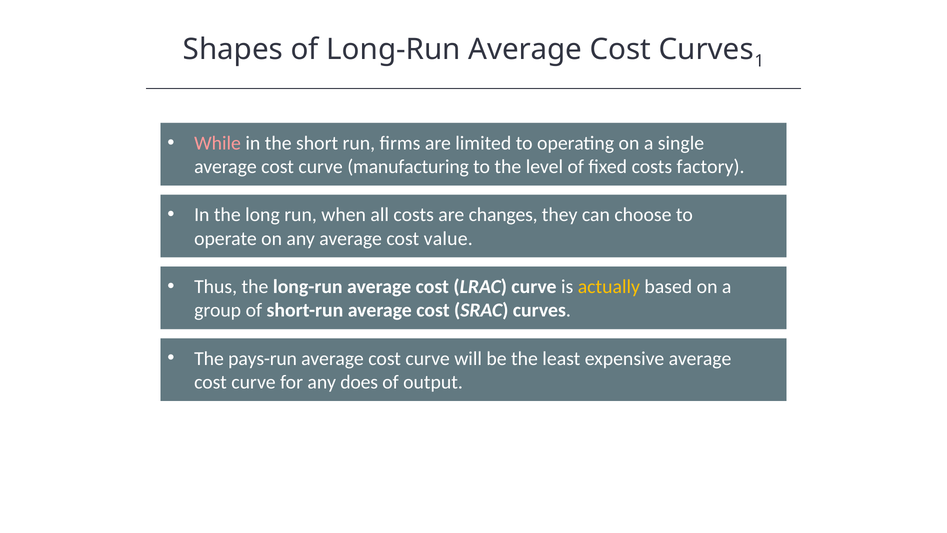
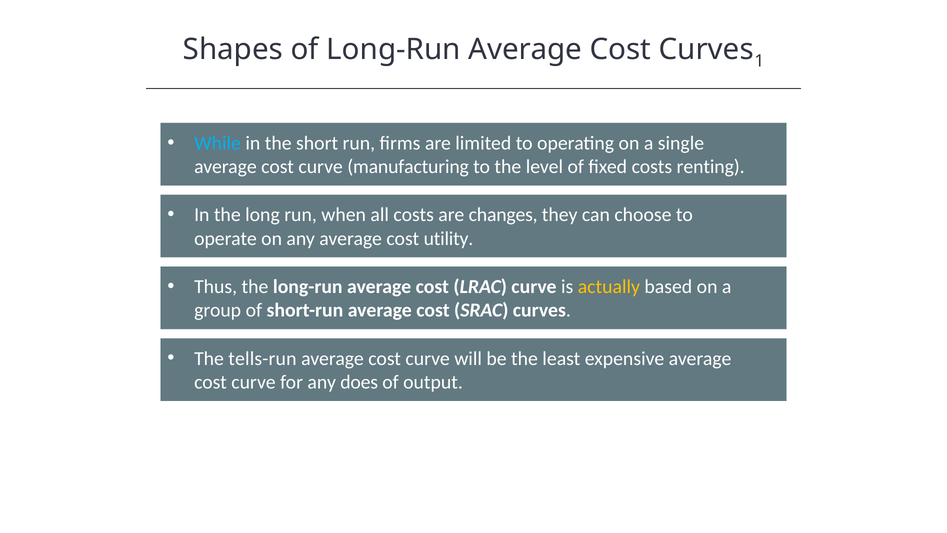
While colour: pink -> light blue
factory: factory -> renting
value: value -> utility
pays-run: pays-run -> tells-run
